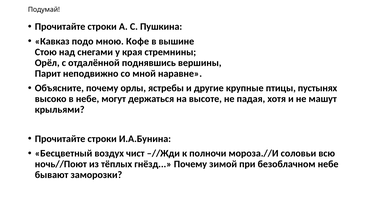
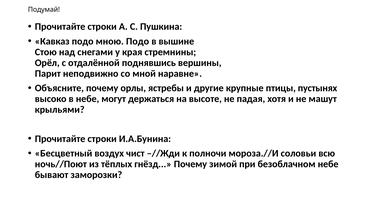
мною Кофе: Кофе -> Подо
